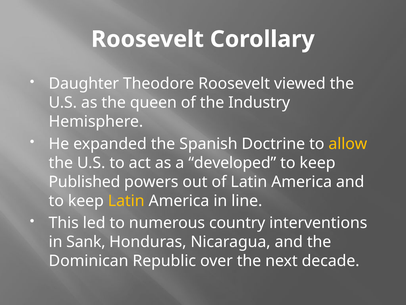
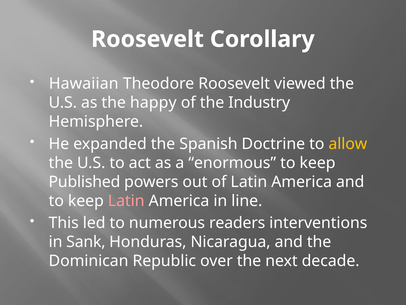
Daughter: Daughter -> Hawaiian
queen: queen -> happy
developed: developed -> enormous
Latin at (126, 201) colour: yellow -> pink
country: country -> readers
